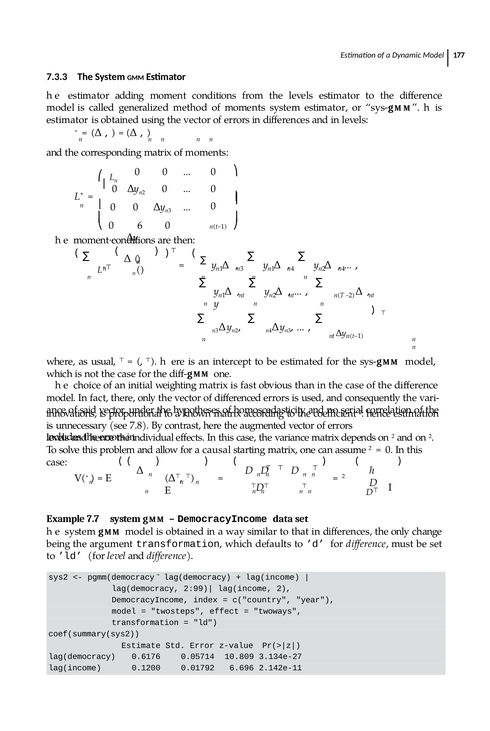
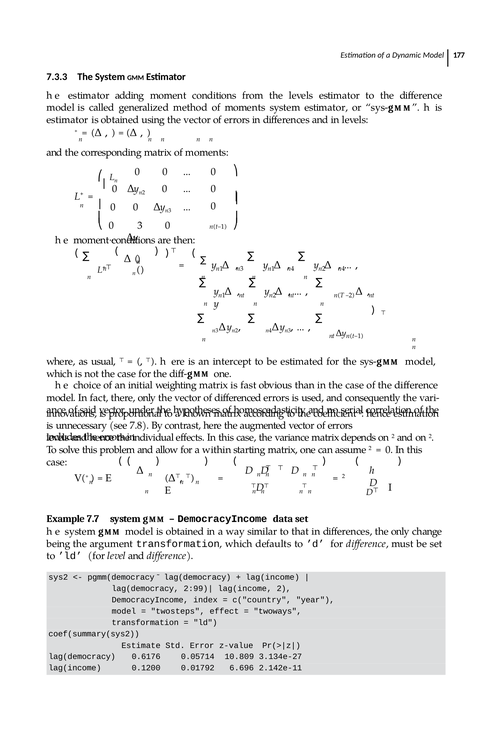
6: 6 -> 3
causal: causal -> within
